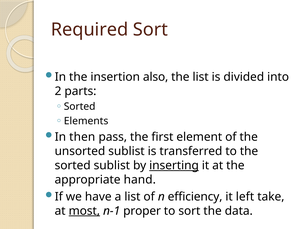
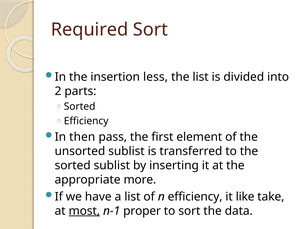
also: also -> less
Elements at (86, 121): Elements -> Efficiency
inserting underline: present -> none
hand: hand -> more
left: left -> like
